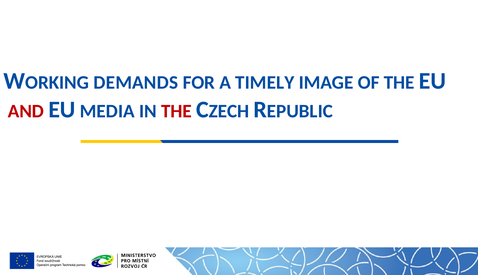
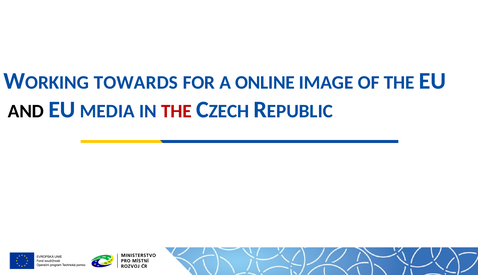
DEMANDS: DEMANDS -> TOWARDS
TIMELY: TIMELY -> ONLINE
AND colour: red -> black
